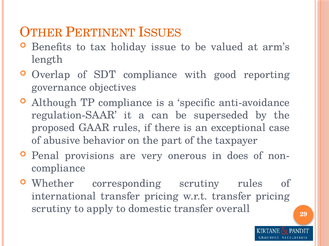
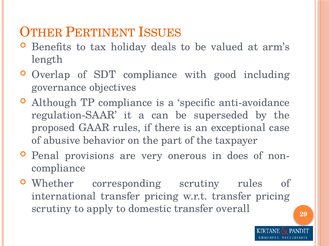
issue: issue -> deals
reporting: reporting -> including
